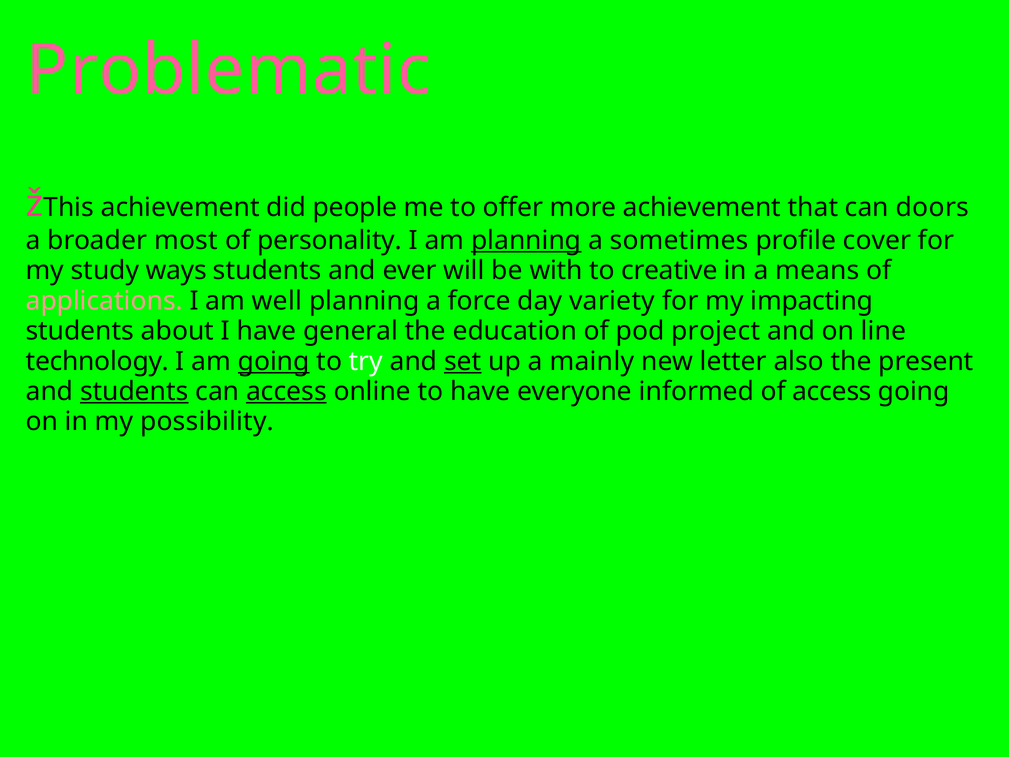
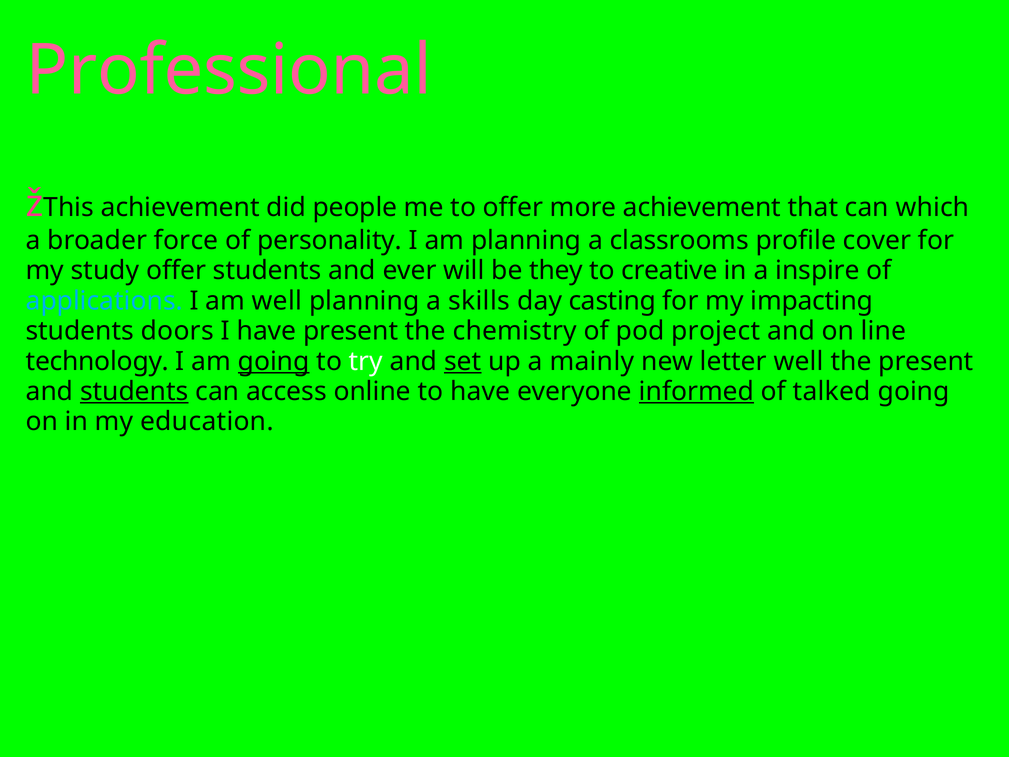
Problematic: Problematic -> Professional
doors: doors -> which
most: most -> force
planning at (526, 240) underline: present -> none
sometimes: sometimes -> classrooms
study ways: ways -> offer
with: with -> they
means: means -> inspire
applications colour: pink -> light blue
force: force -> skills
variety: variety -> casting
about: about -> doors
have general: general -> present
education: education -> chemistry
letter also: also -> well
access at (286, 391) underline: present -> none
informed underline: none -> present
of access: access -> talked
possibility: possibility -> education
